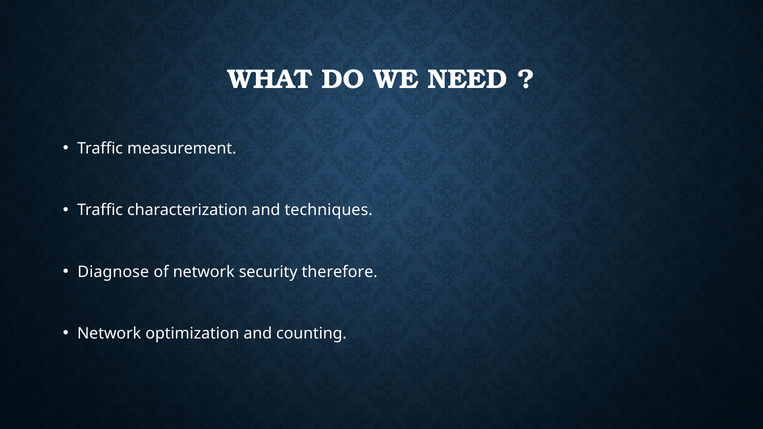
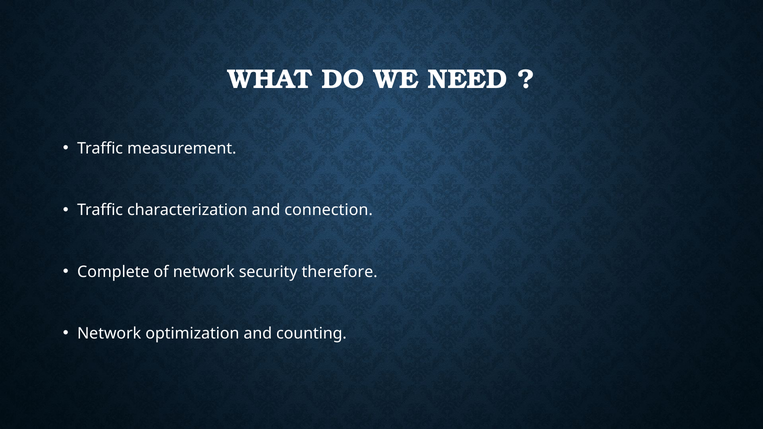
techniques: techniques -> connection
Diagnose: Diagnose -> Complete
